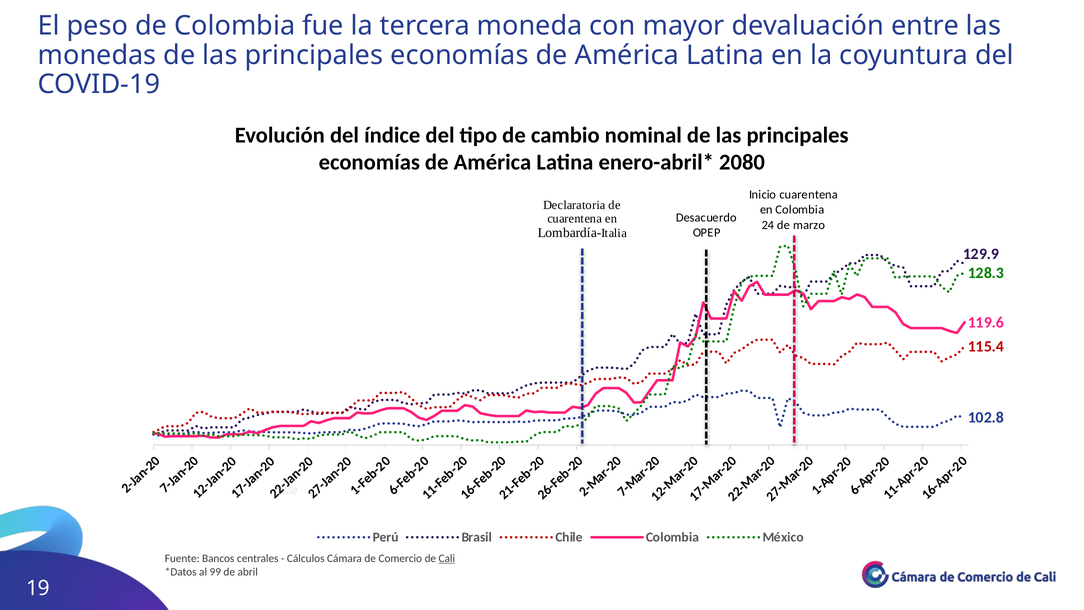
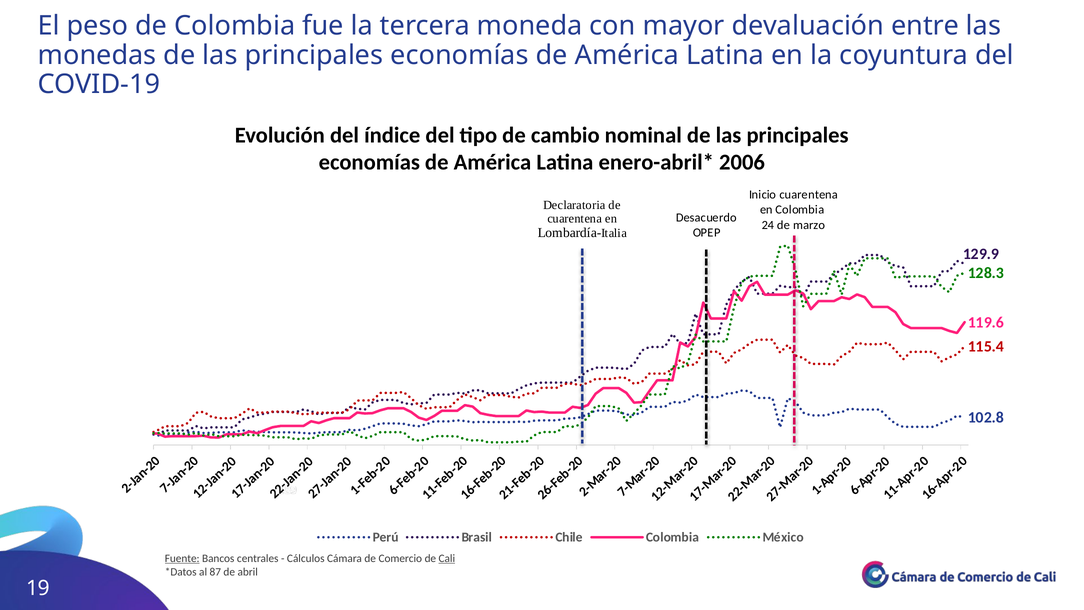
2080: 2080 -> 2006
Fuente underline: none -> present
99: 99 -> 87
